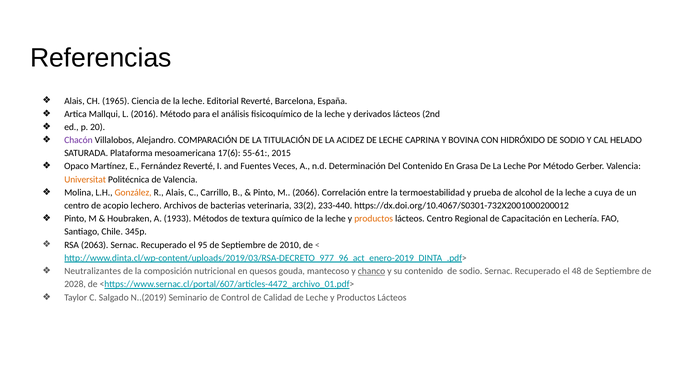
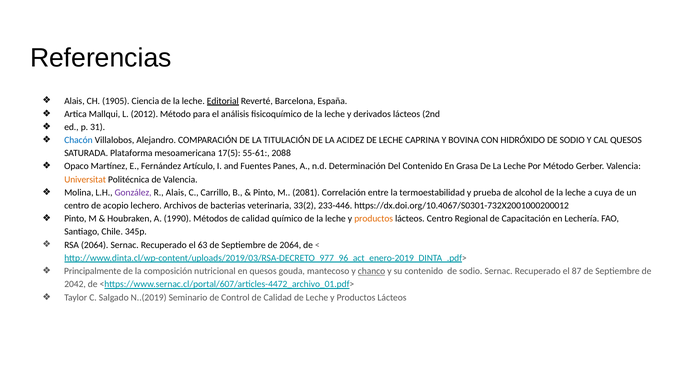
1965: 1965 -> 1905
Editorial underline: none -> present
2016: 2016 -> 2012
20: 20 -> 31
Chacón colour: purple -> blue
CAL HELADO: HELADO -> QUESOS
17(6: 17(6 -> 17(5
2015: 2015 -> 2088
Fernández Reverté: Reverté -> Artículo
Veces: Veces -> Panes
González colour: orange -> purple
2066: 2066 -> 2081
233-440: 233-440 -> 233-446
1933: 1933 -> 1990
Métodos de textura: textura -> calidad
RSA 2063: 2063 -> 2064
95: 95 -> 63
de 2010: 2010 -> 2064
Neutralizantes: Neutralizantes -> Principalmente
48: 48 -> 87
2028: 2028 -> 2042
